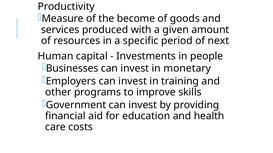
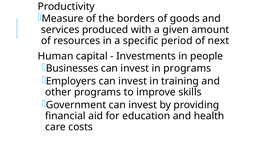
become: become -> borders
in monetary: monetary -> programs
